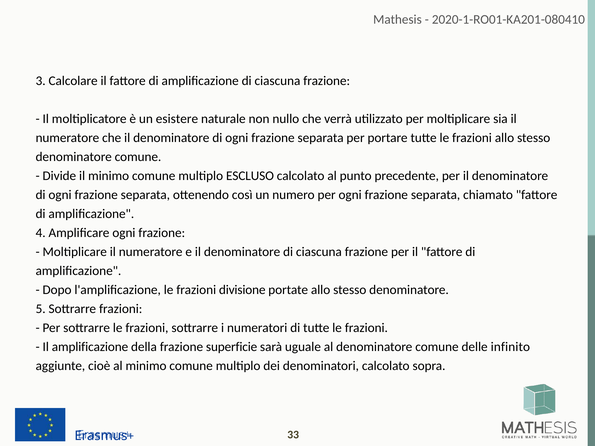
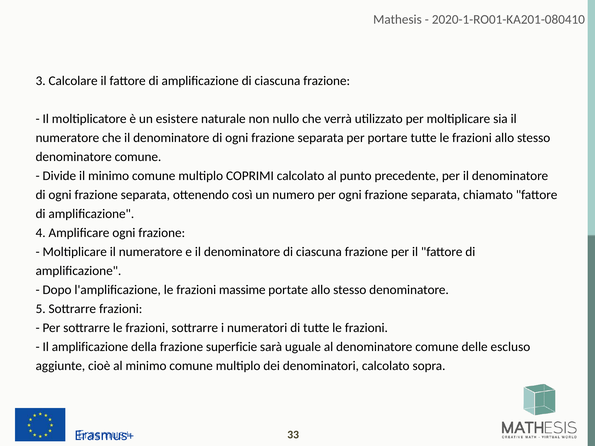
ESCLUSO: ESCLUSO -> COPRIMI
divisione: divisione -> massime
infinito: infinito -> escluso
